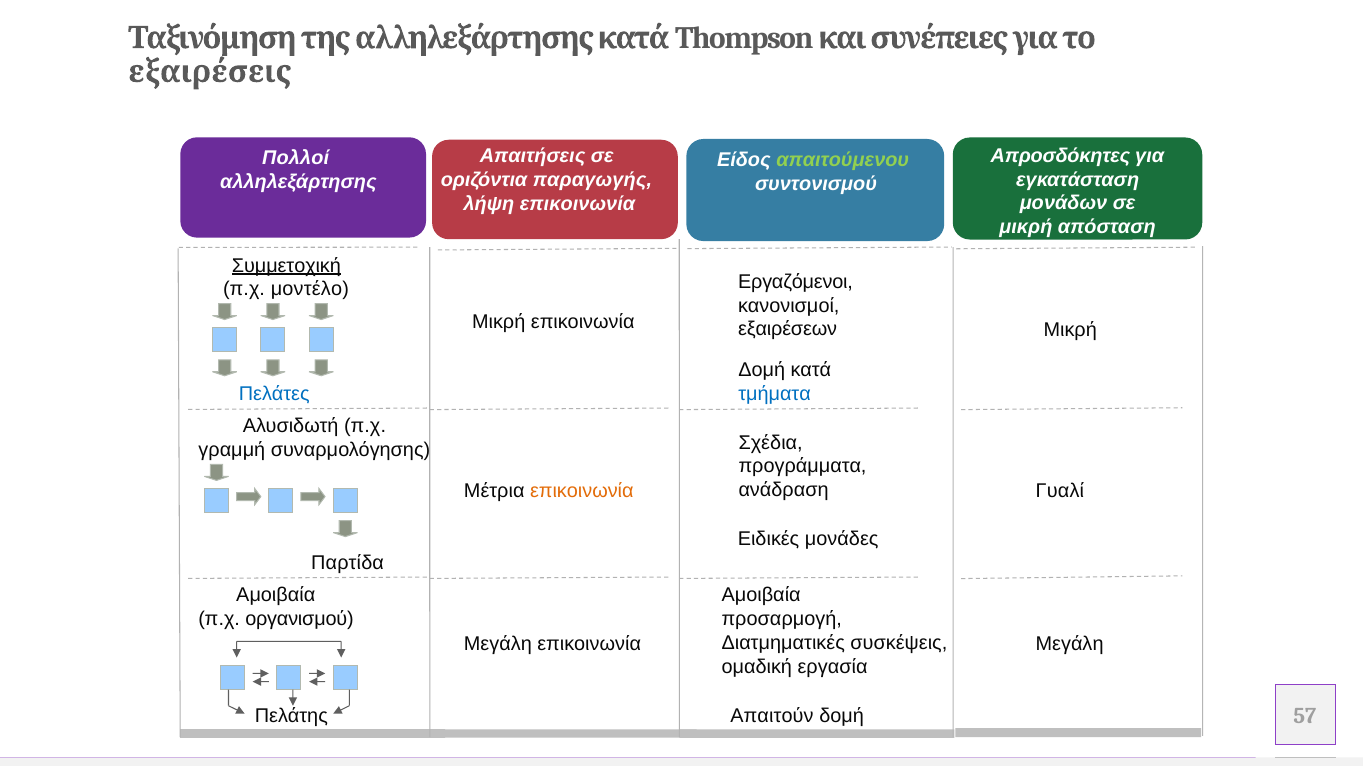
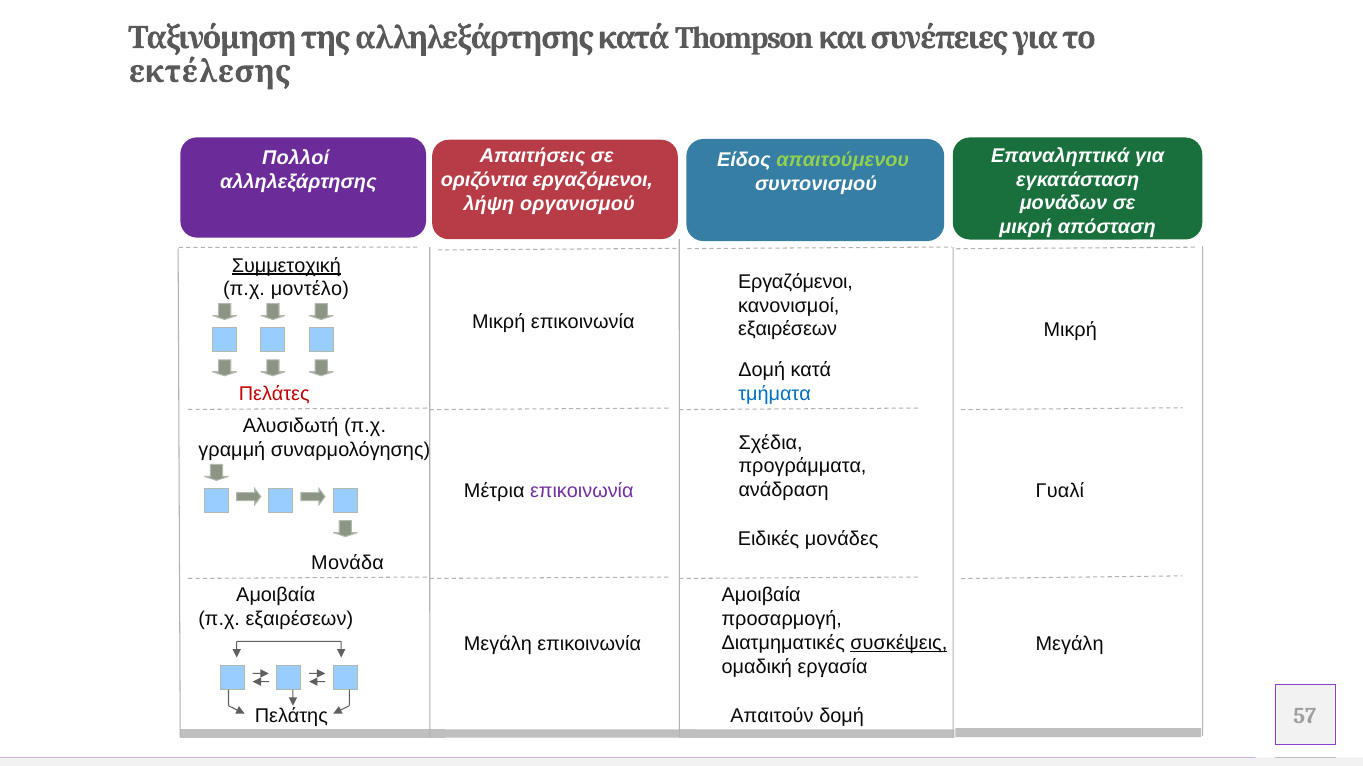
εξαιρέσεις: εξαιρέσεις -> εκτέλεσης
Απροσδόκητες: Απροσδόκητες -> Επαναληπτικά
οριζόντια παραγωγής: παραγωγής -> εργαζόμενοι
λήψη επικοινωνία: επικοινωνία -> οργανισμού
Πελάτες colour: blue -> red
επικοινωνία at (582, 491) colour: orange -> purple
Παρτίδα: Παρτίδα -> Μονάδα
π.χ οργανισμού: οργανισμού -> εξαιρέσεων
συσκέψεις underline: none -> present
